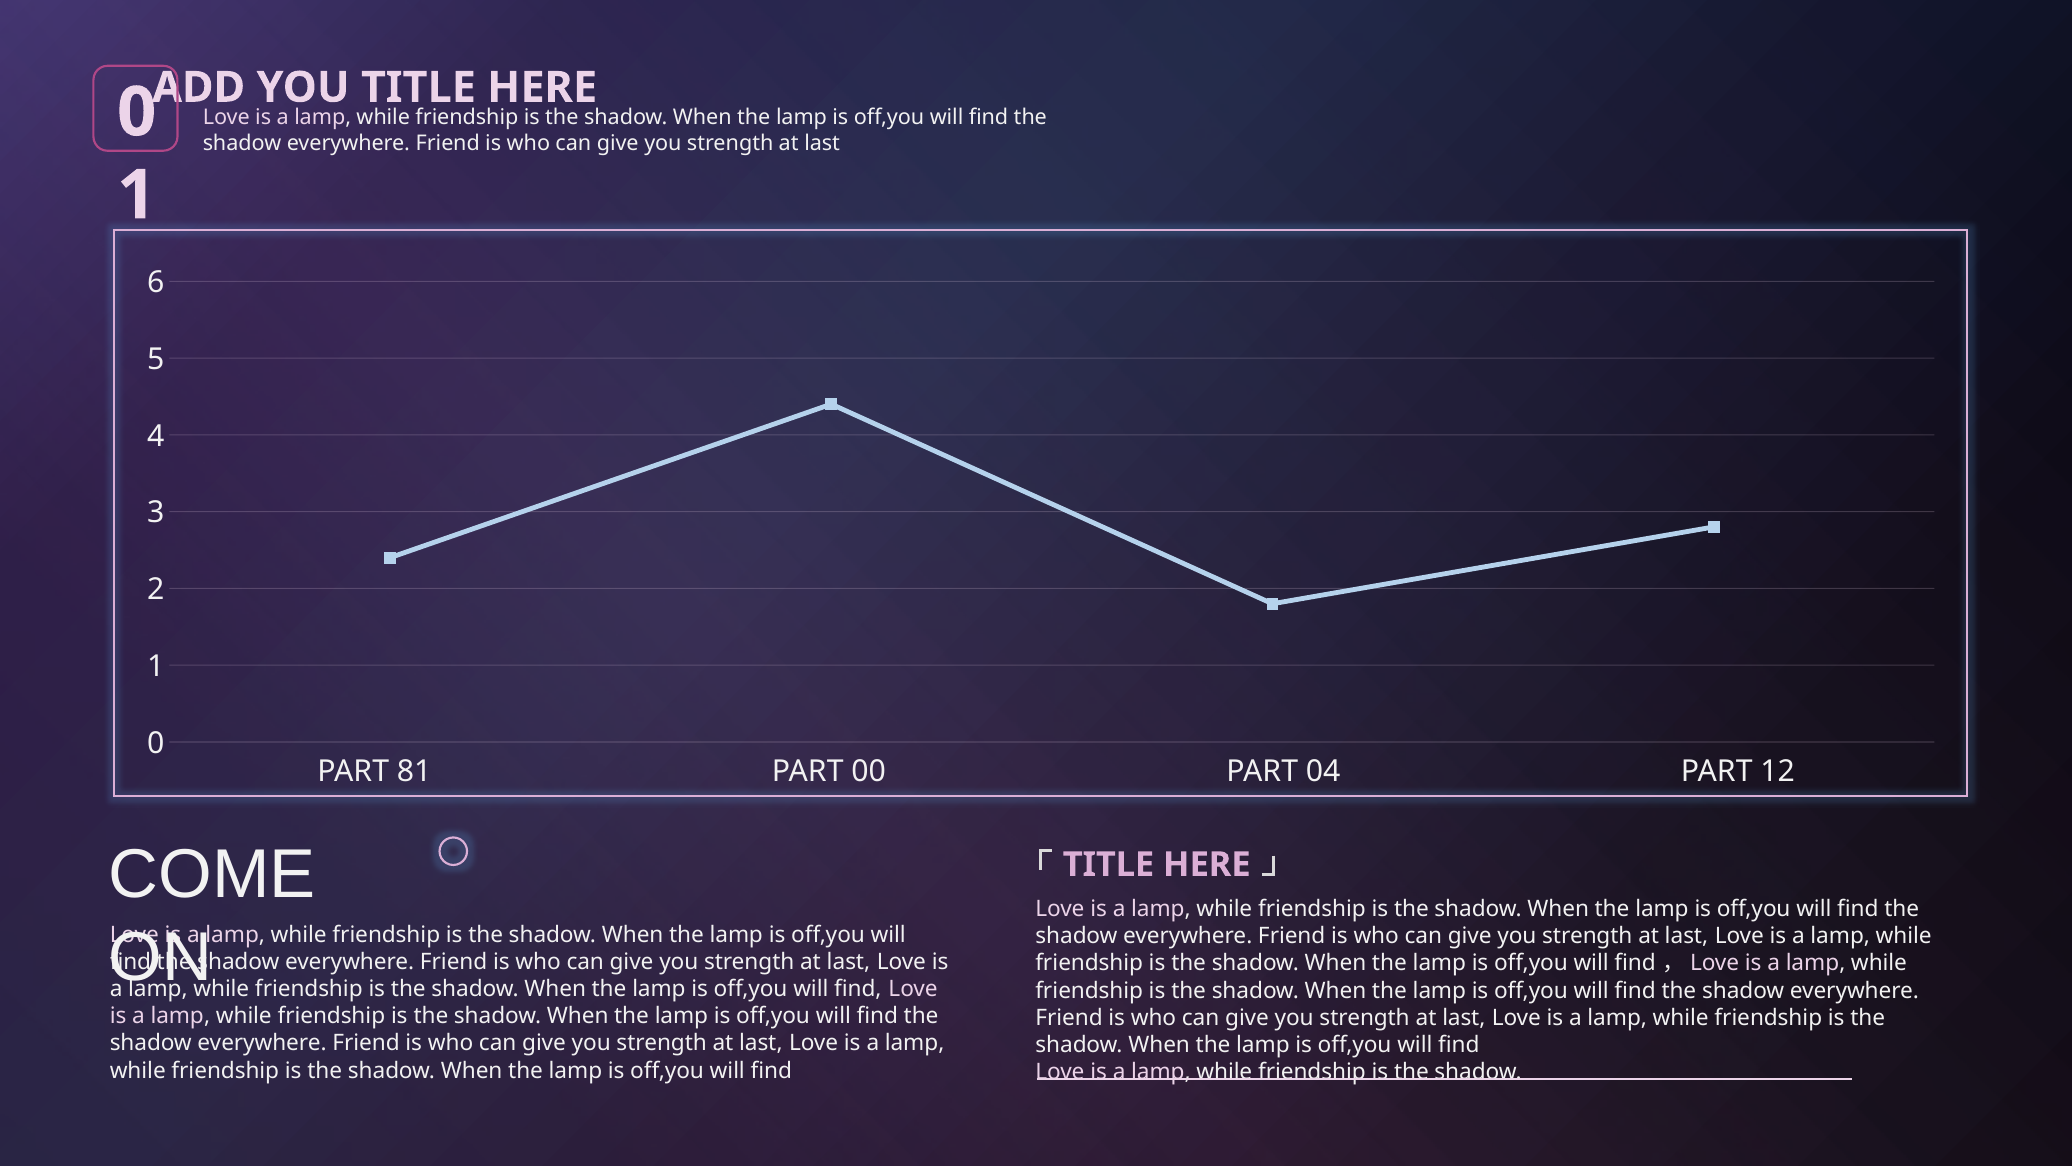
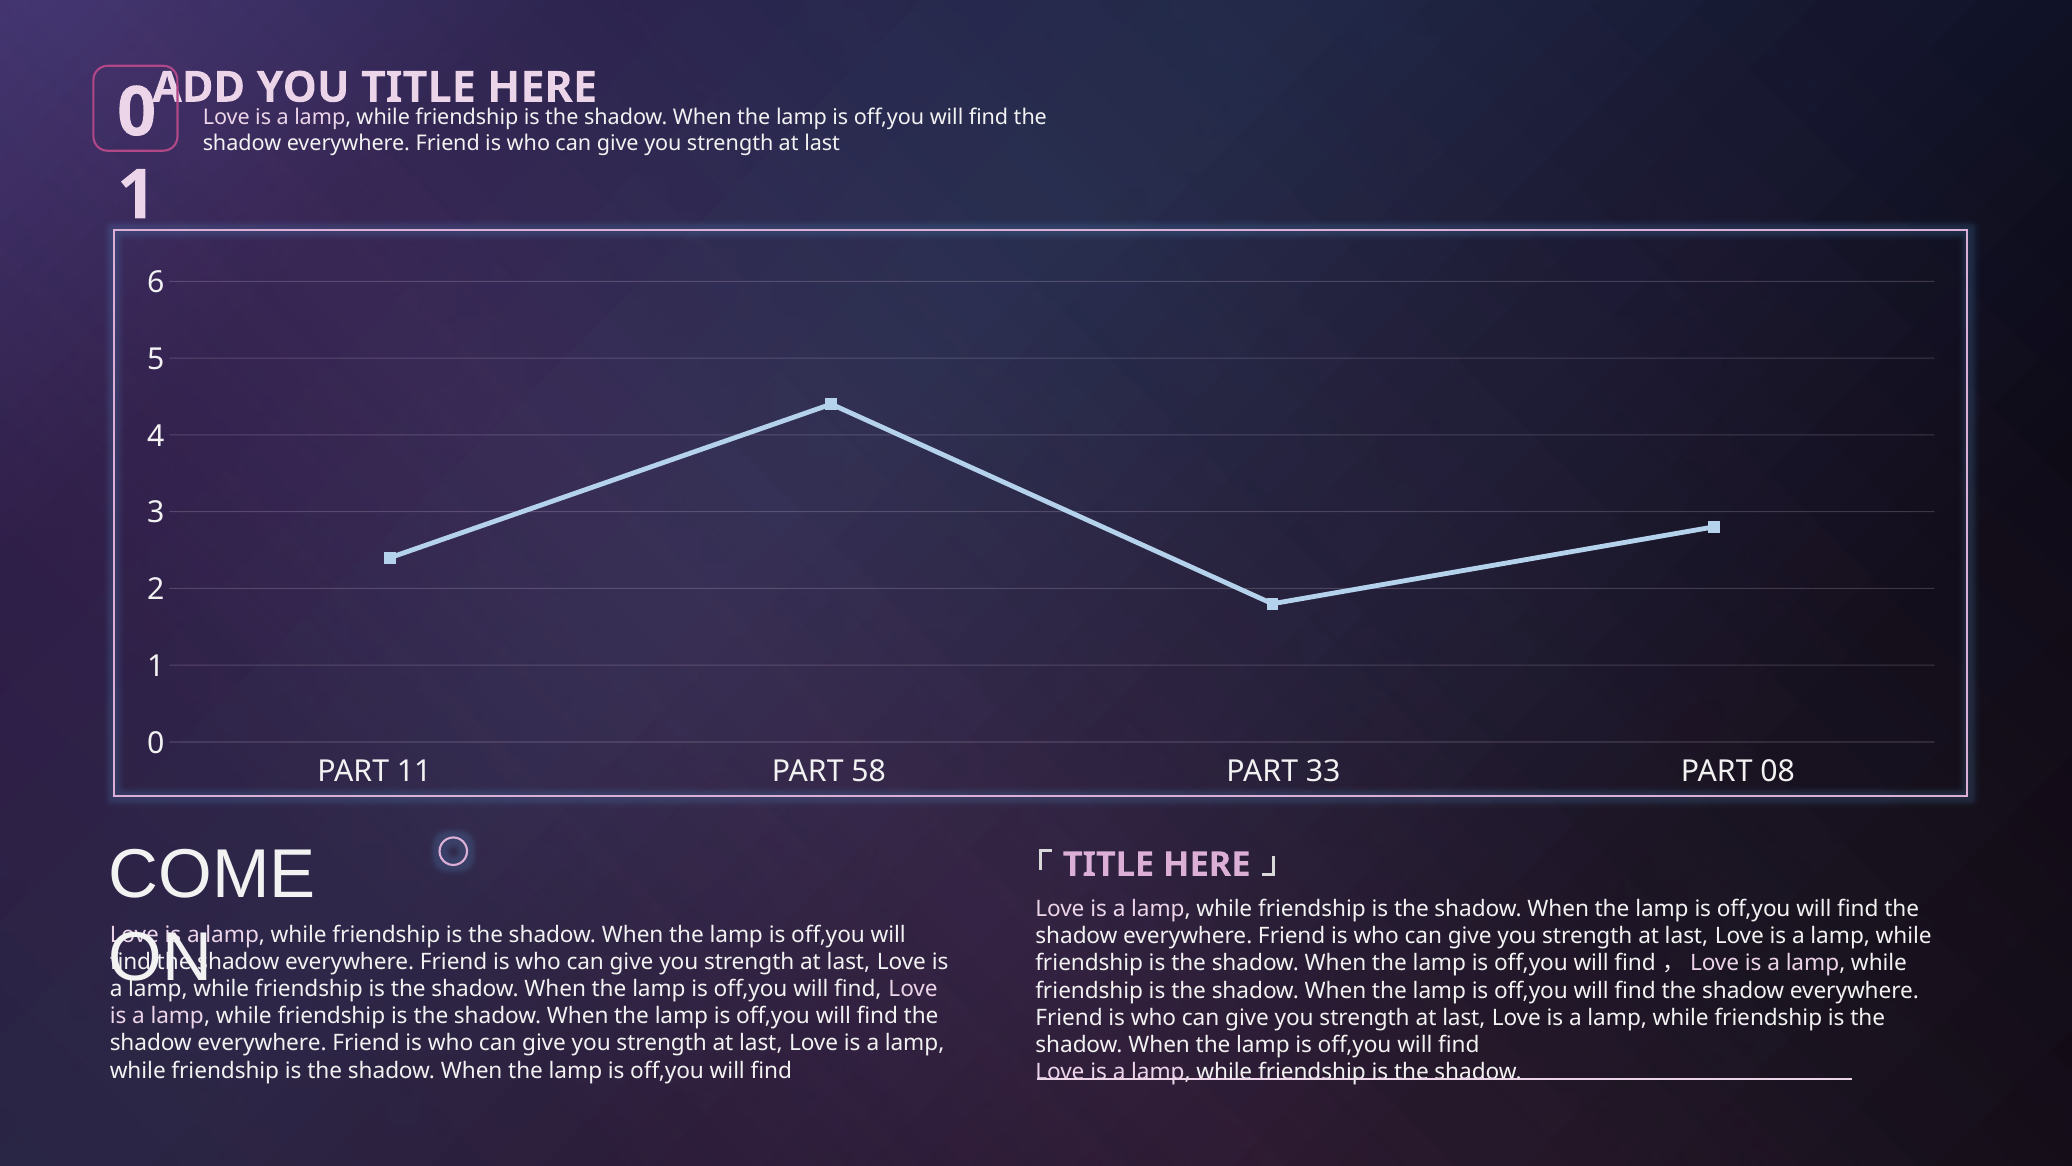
81: 81 -> 11
00: 00 -> 58
04: 04 -> 33
12: 12 -> 08
